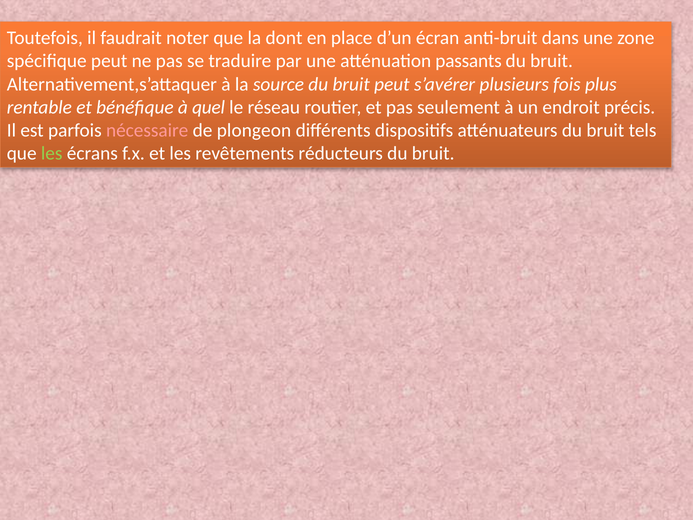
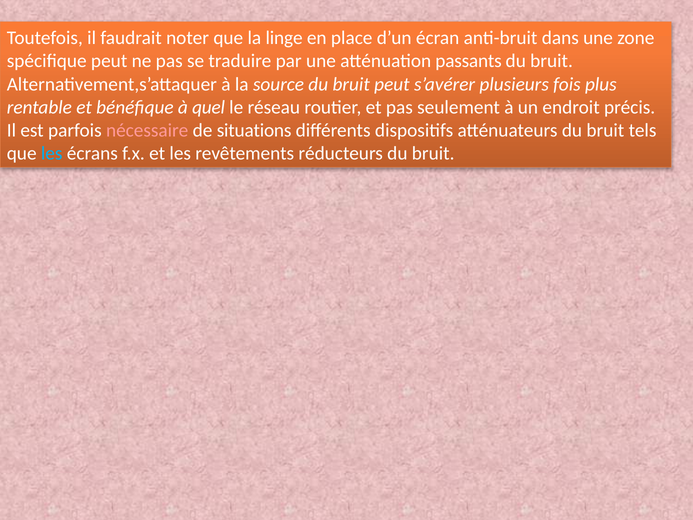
dont: dont -> linge
plongeon: plongeon -> situations
les at (52, 153) colour: light green -> light blue
